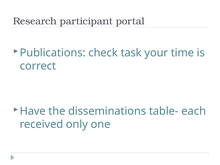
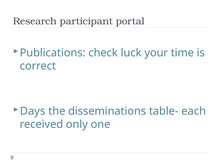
task: task -> luck
Have: Have -> Days
